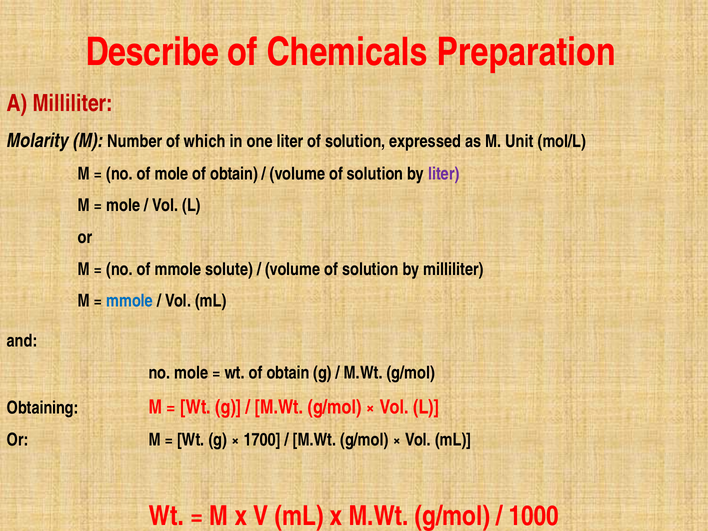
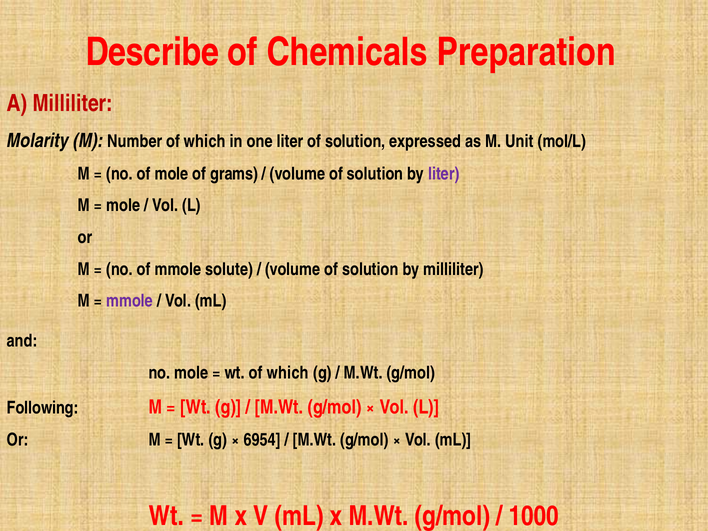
mole of obtain: obtain -> grams
mmole at (130, 301) colour: blue -> purple
wt of obtain: obtain -> which
Obtaining: Obtaining -> Following
1700: 1700 -> 6954
